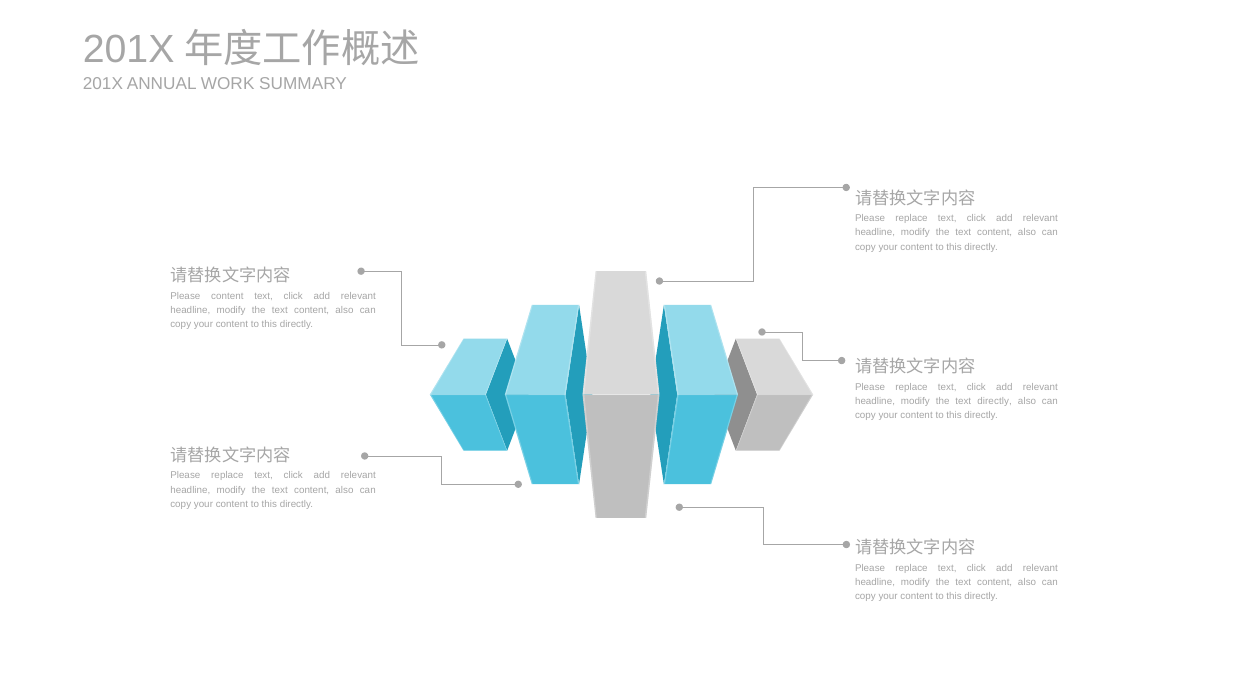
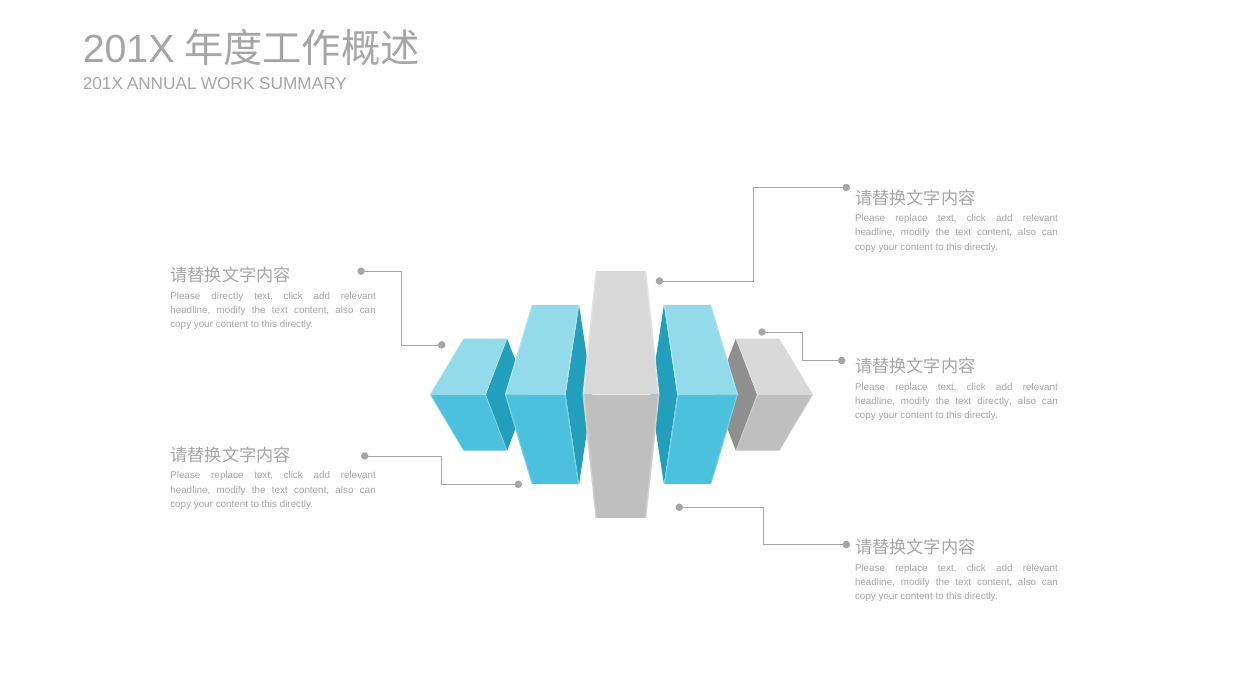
Please content: content -> directly
